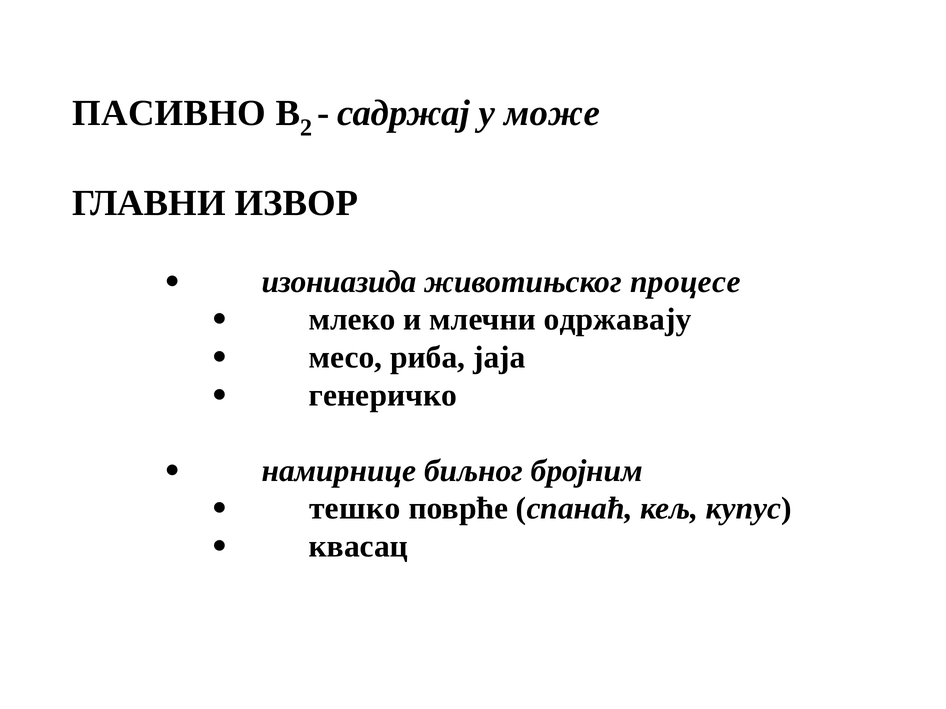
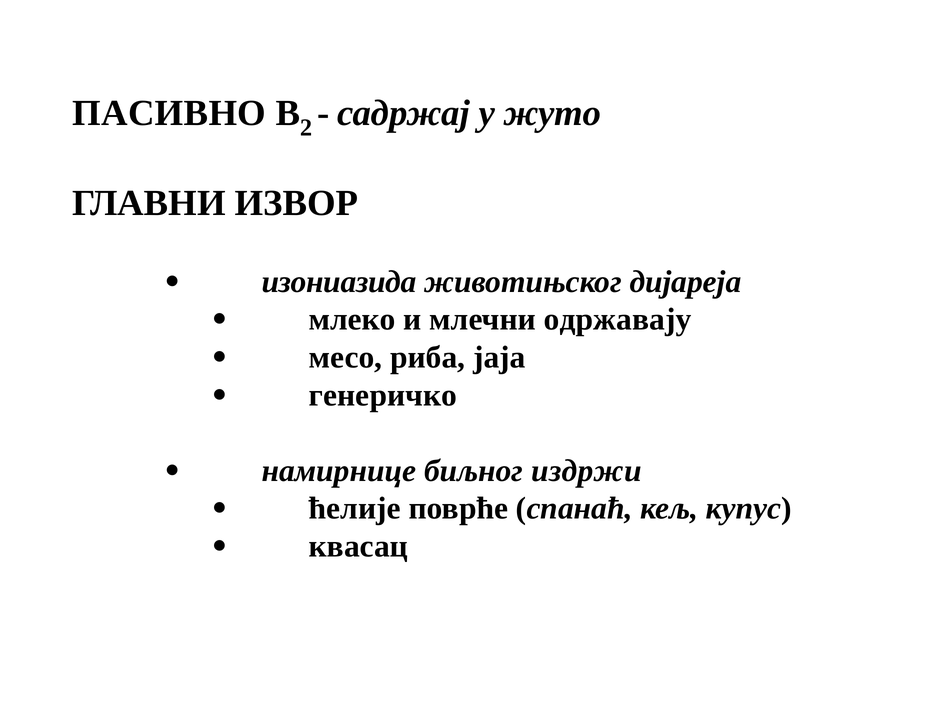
може: може -> жуто
процесе: процесе -> дијареја
бројним: бројним -> издржи
тешко: тешко -> ћелије
